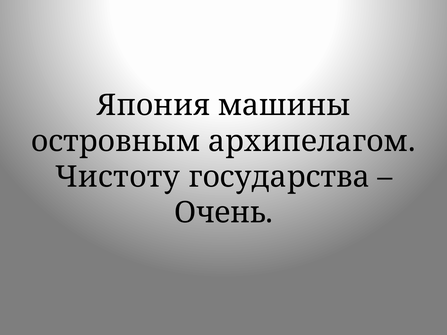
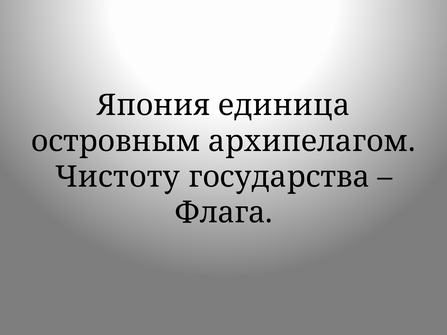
машины: машины -> единица
Очень: Очень -> Флага
